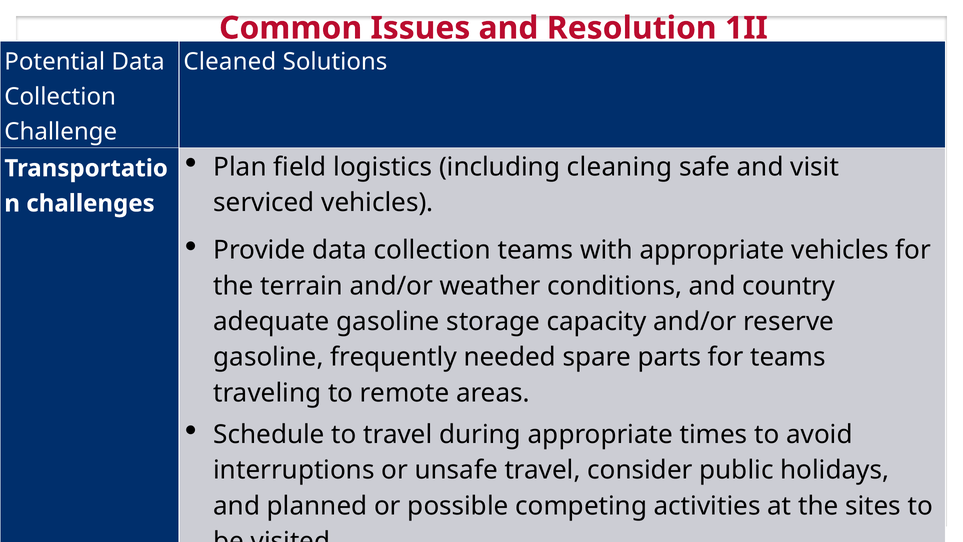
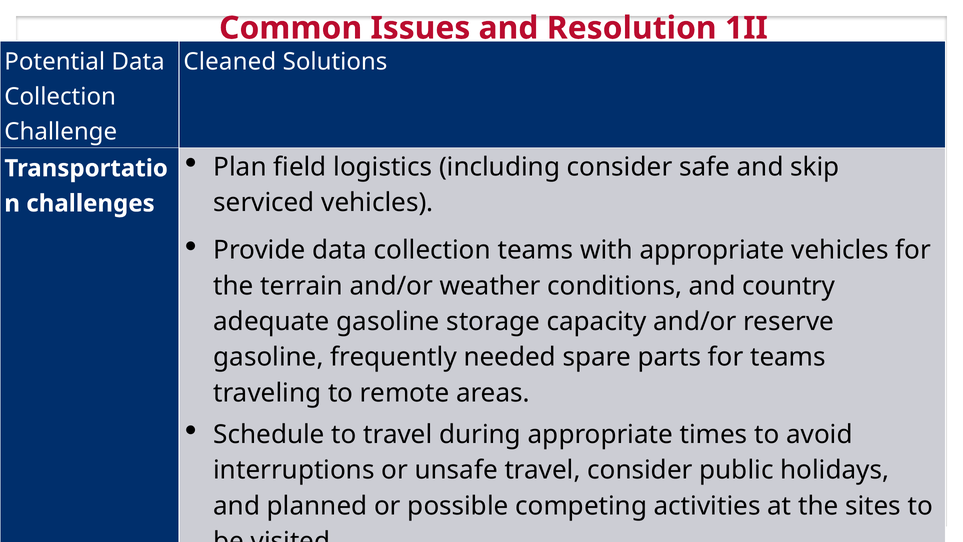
including cleaning: cleaning -> consider
visit: visit -> skip
